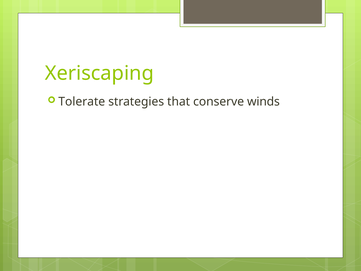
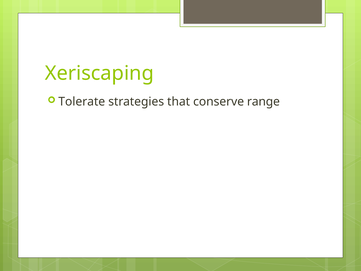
winds: winds -> range
